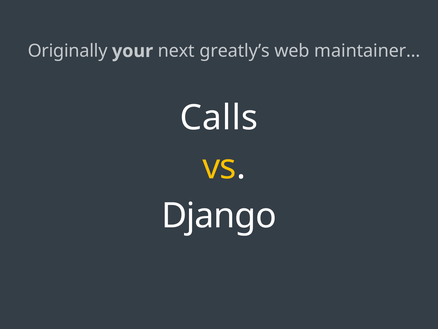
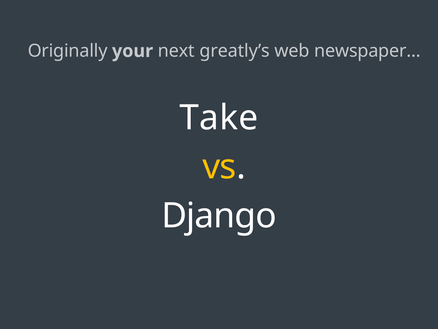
maintainer…: maintainer… -> newspaper…
Calls: Calls -> Take
